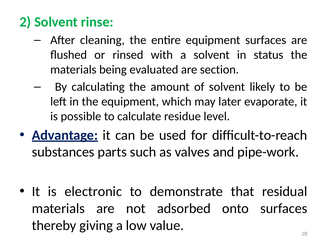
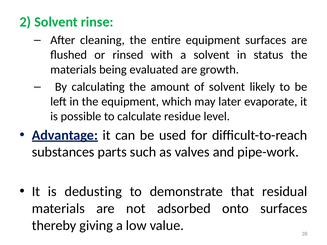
section: section -> growth
electronic: electronic -> dedusting
